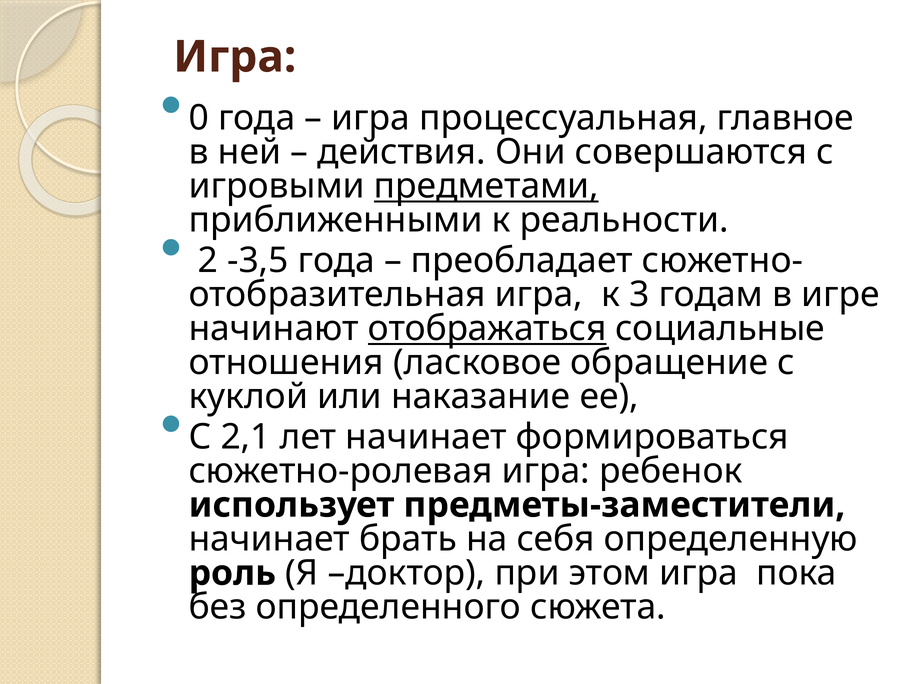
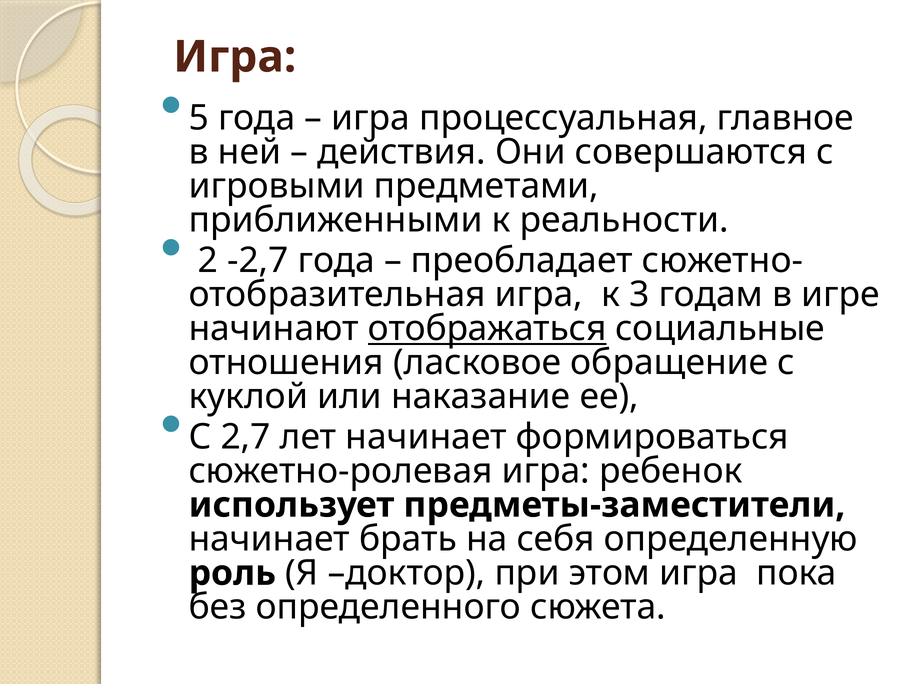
0: 0 -> 5
предметами underline: present -> none
-3,5: -3,5 -> -2,7
2,1: 2,1 -> 2,7
